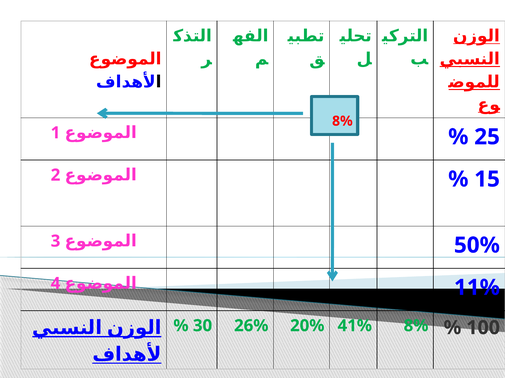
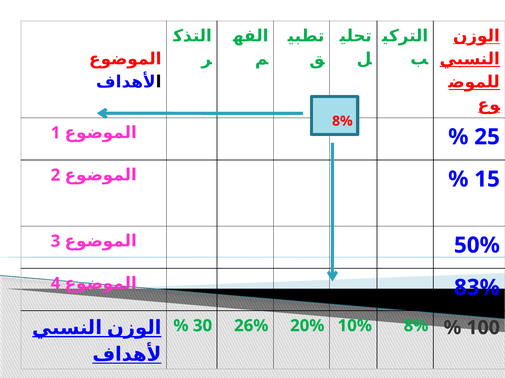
11%: 11% -> 83%
41%: 41% -> 10%
